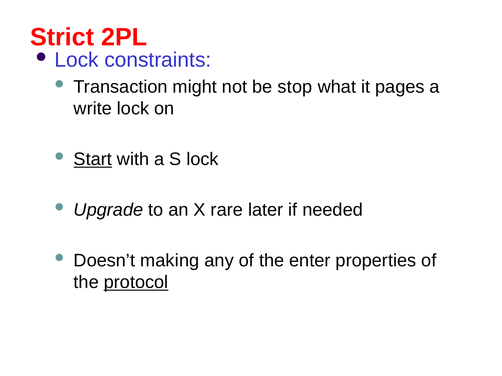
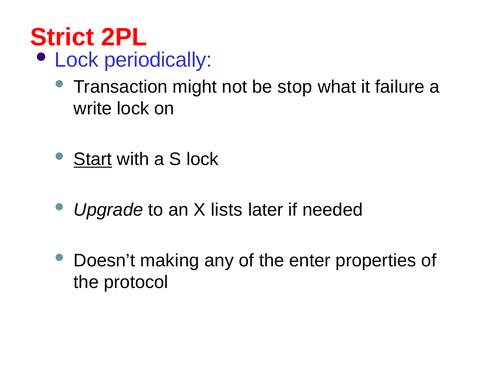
constraints: constraints -> periodically
pages: pages -> failure
rare: rare -> lists
protocol underline: present -> none
